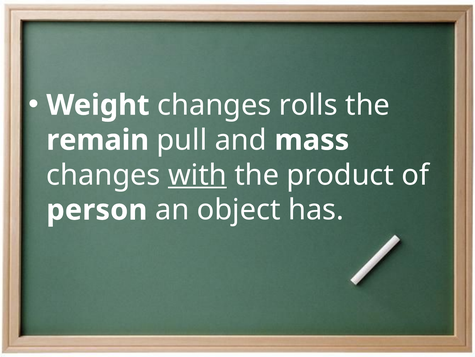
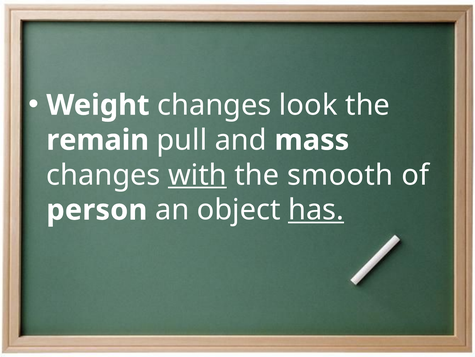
rolls: rolls -> look
product: product -> smooth
has underline: none -> present
